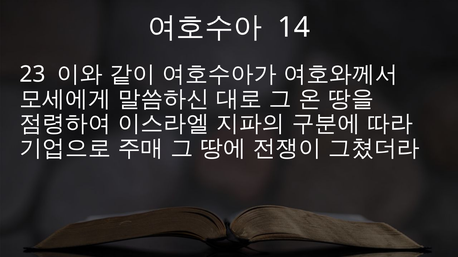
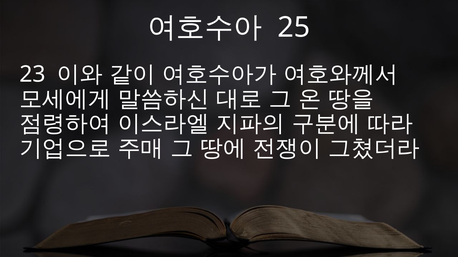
14: 14 -> 25
